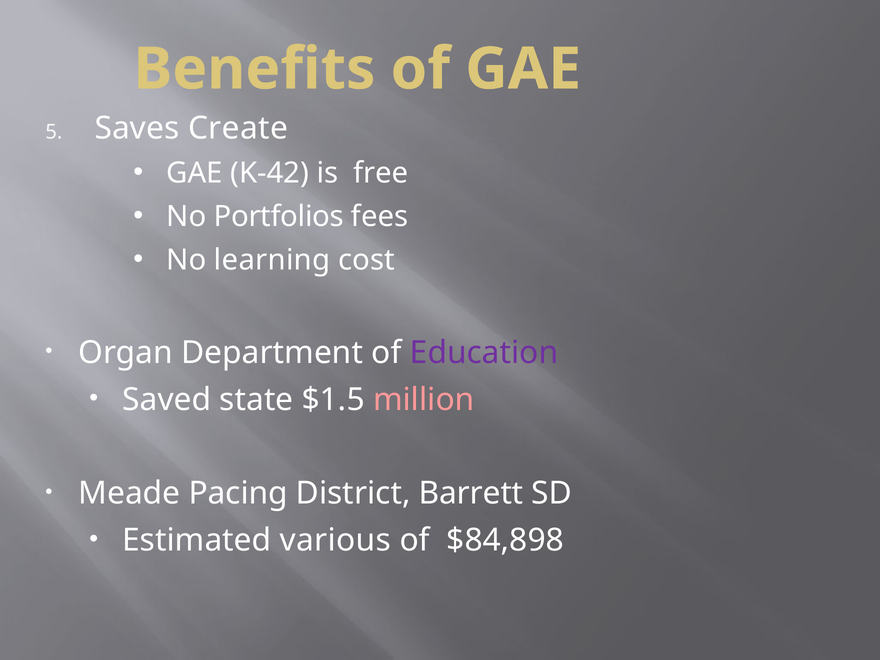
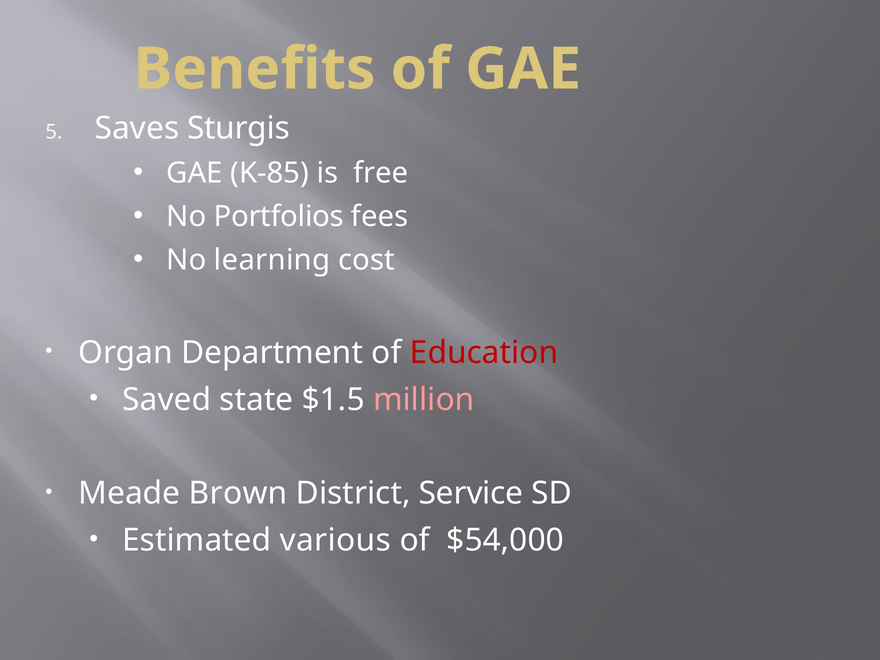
Create: Create -> Sturgis
K-42: K-42 -> K-85
Education colour: purple -> red
Pacing: Pacing -> Brown
Barrett: Barrett -> Service
$84,898: $84,898 -> $54,000
